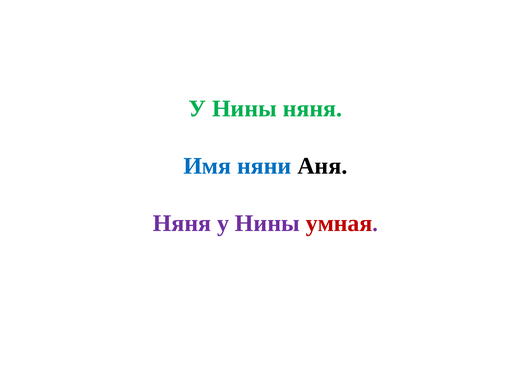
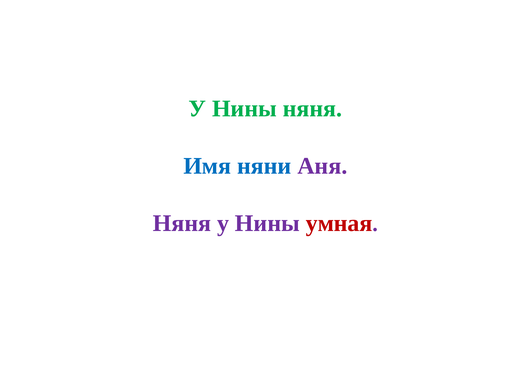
Аня colour: black -> purple
